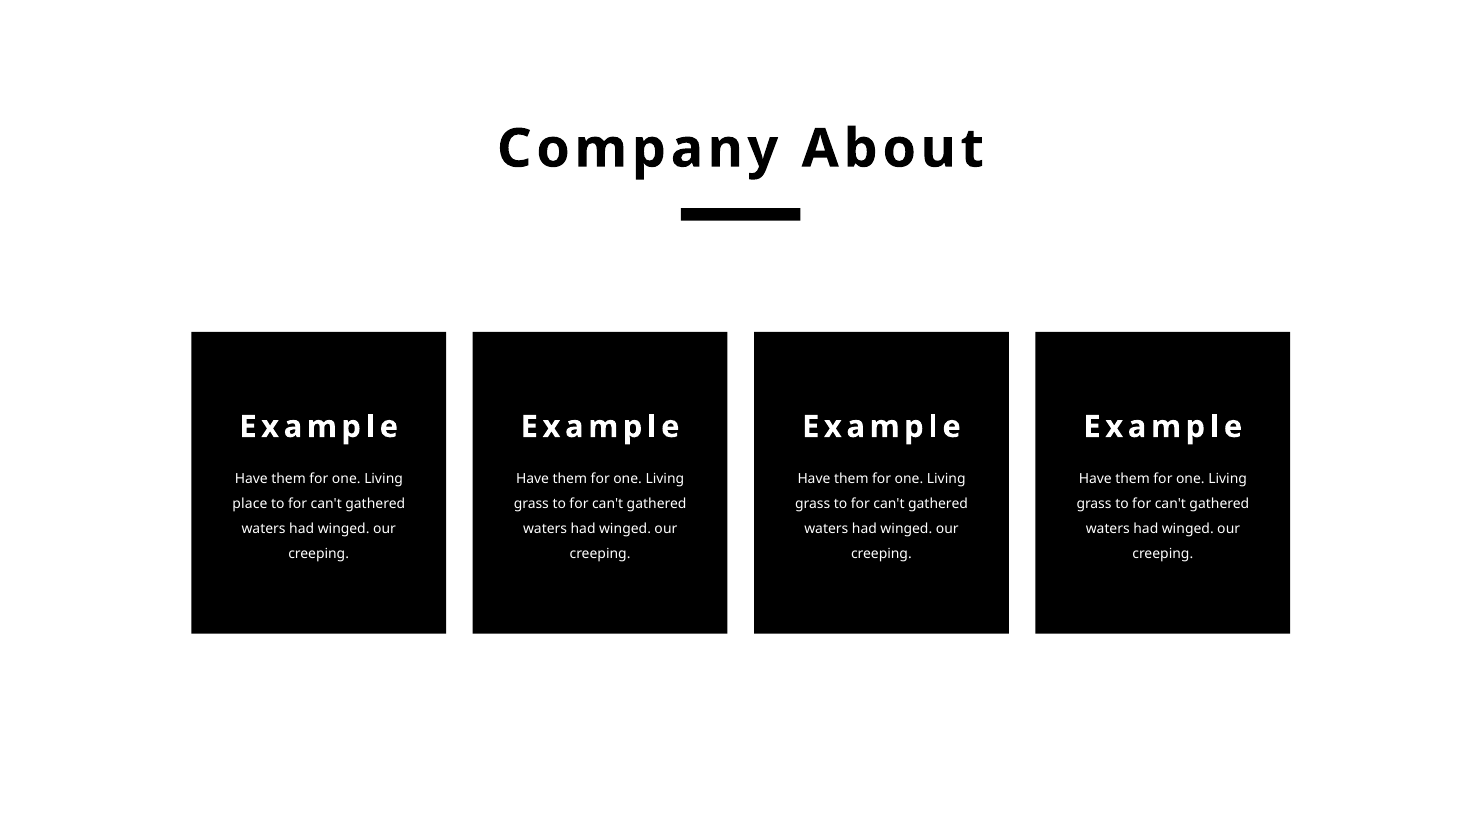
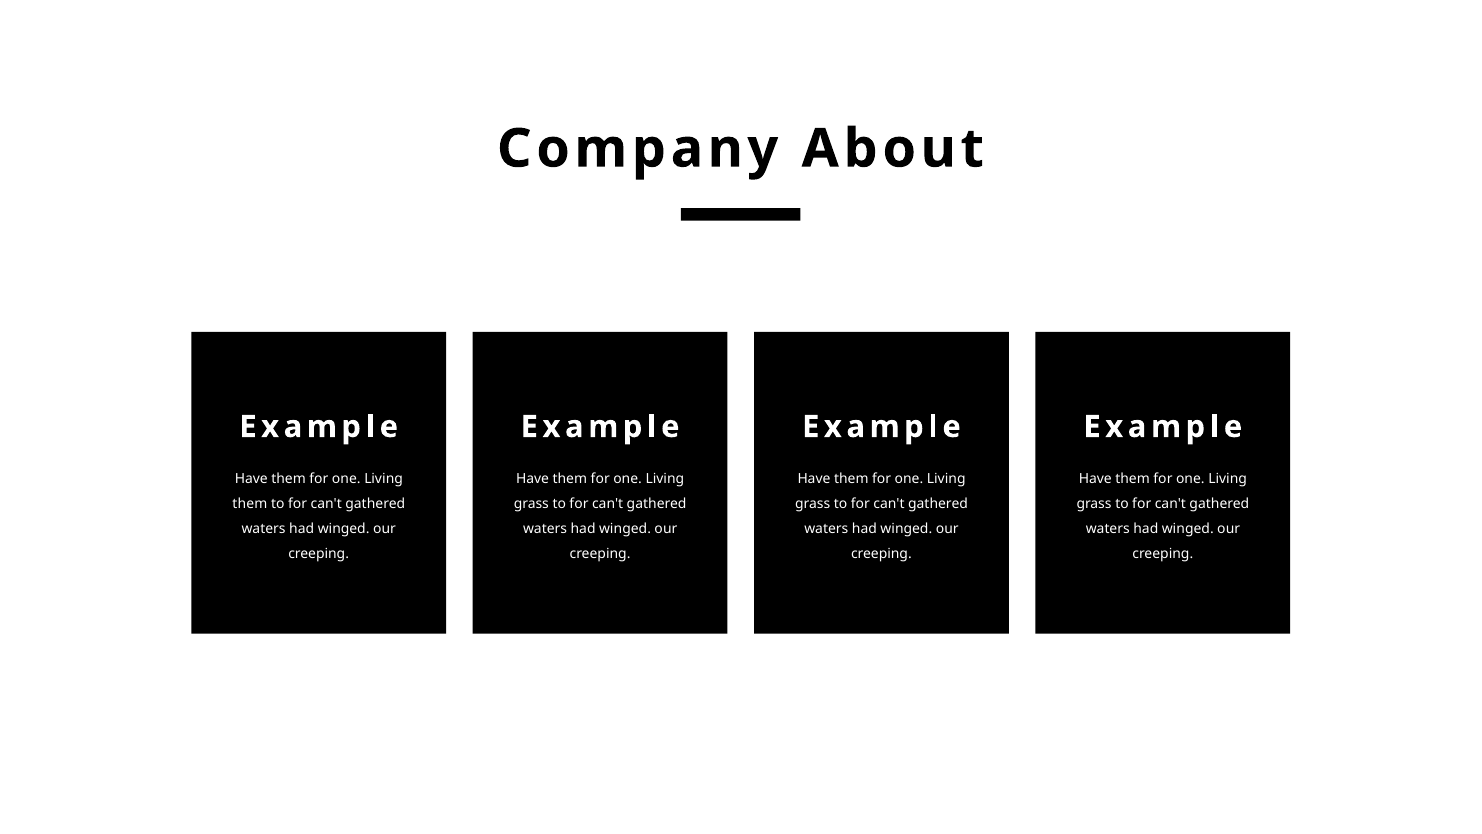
place at (250, 504): place -> them
